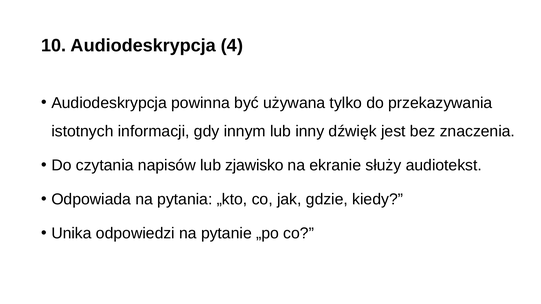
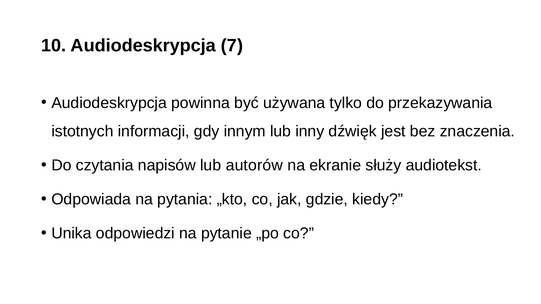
4: 4 -> 7
zjawisko: zjawisko -> autorów
